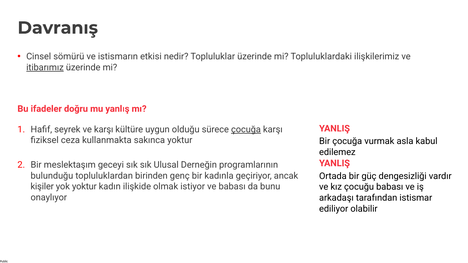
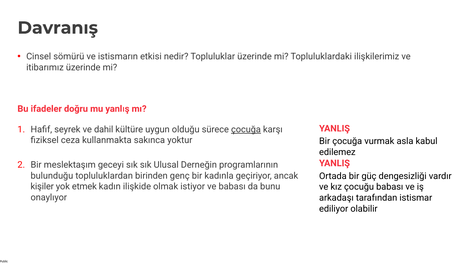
itibarımız underline: present -> none
ve karşı: karşı -> dahil
yok yoktur: yoktur -> etmek
